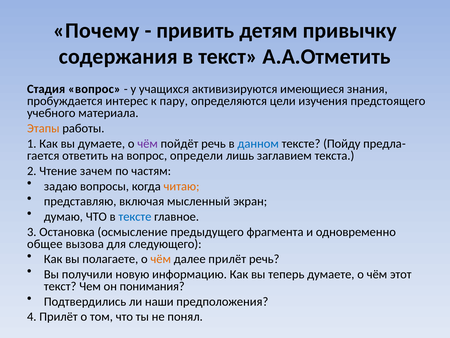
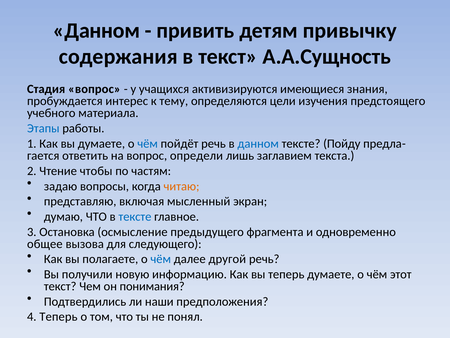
Почему at (96, 30): Почему -> Данном
А.А.Отметить: А.А.Отметить -> А.А.Сущность
пару: пару -> тему
Этапы colour: orange -> blue
чём at (148, 144) colour: purple -> blue
зачем: зачем -> чтобы
чём at (161, 259) colour: orange -> blue
далее прилёт: прилёт -> другой
4 Прилёт: Прилёт -> Теперь
